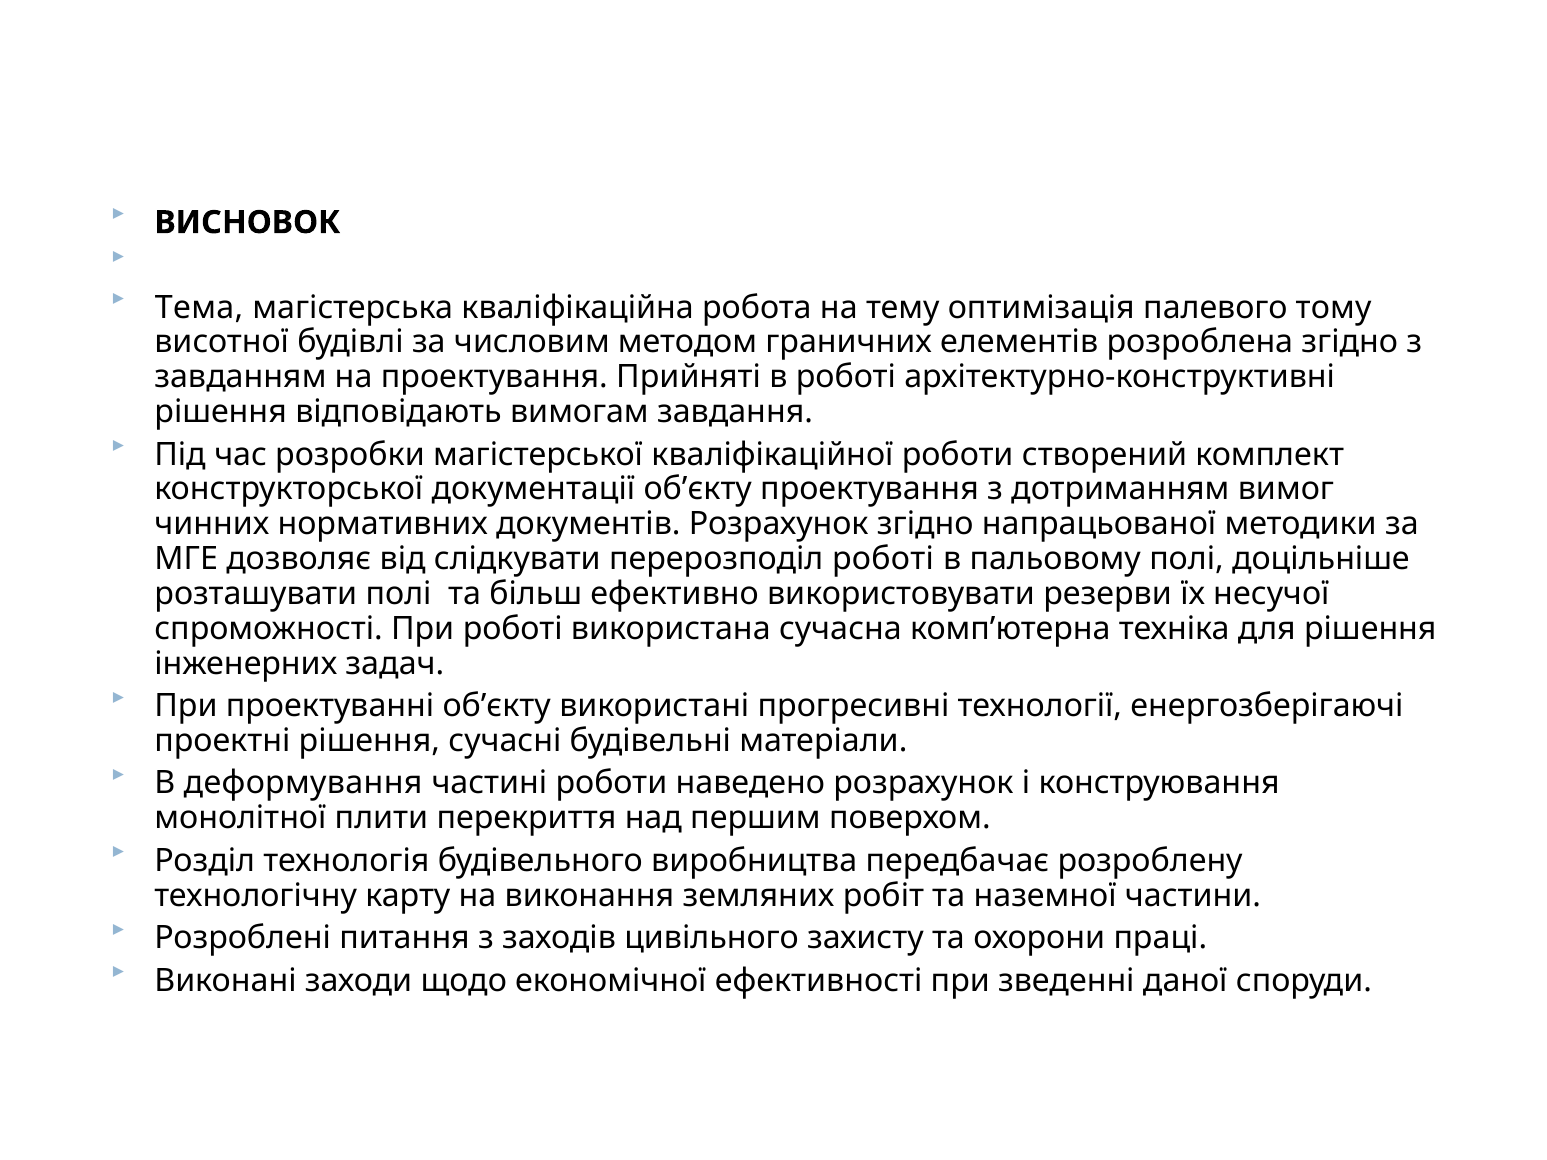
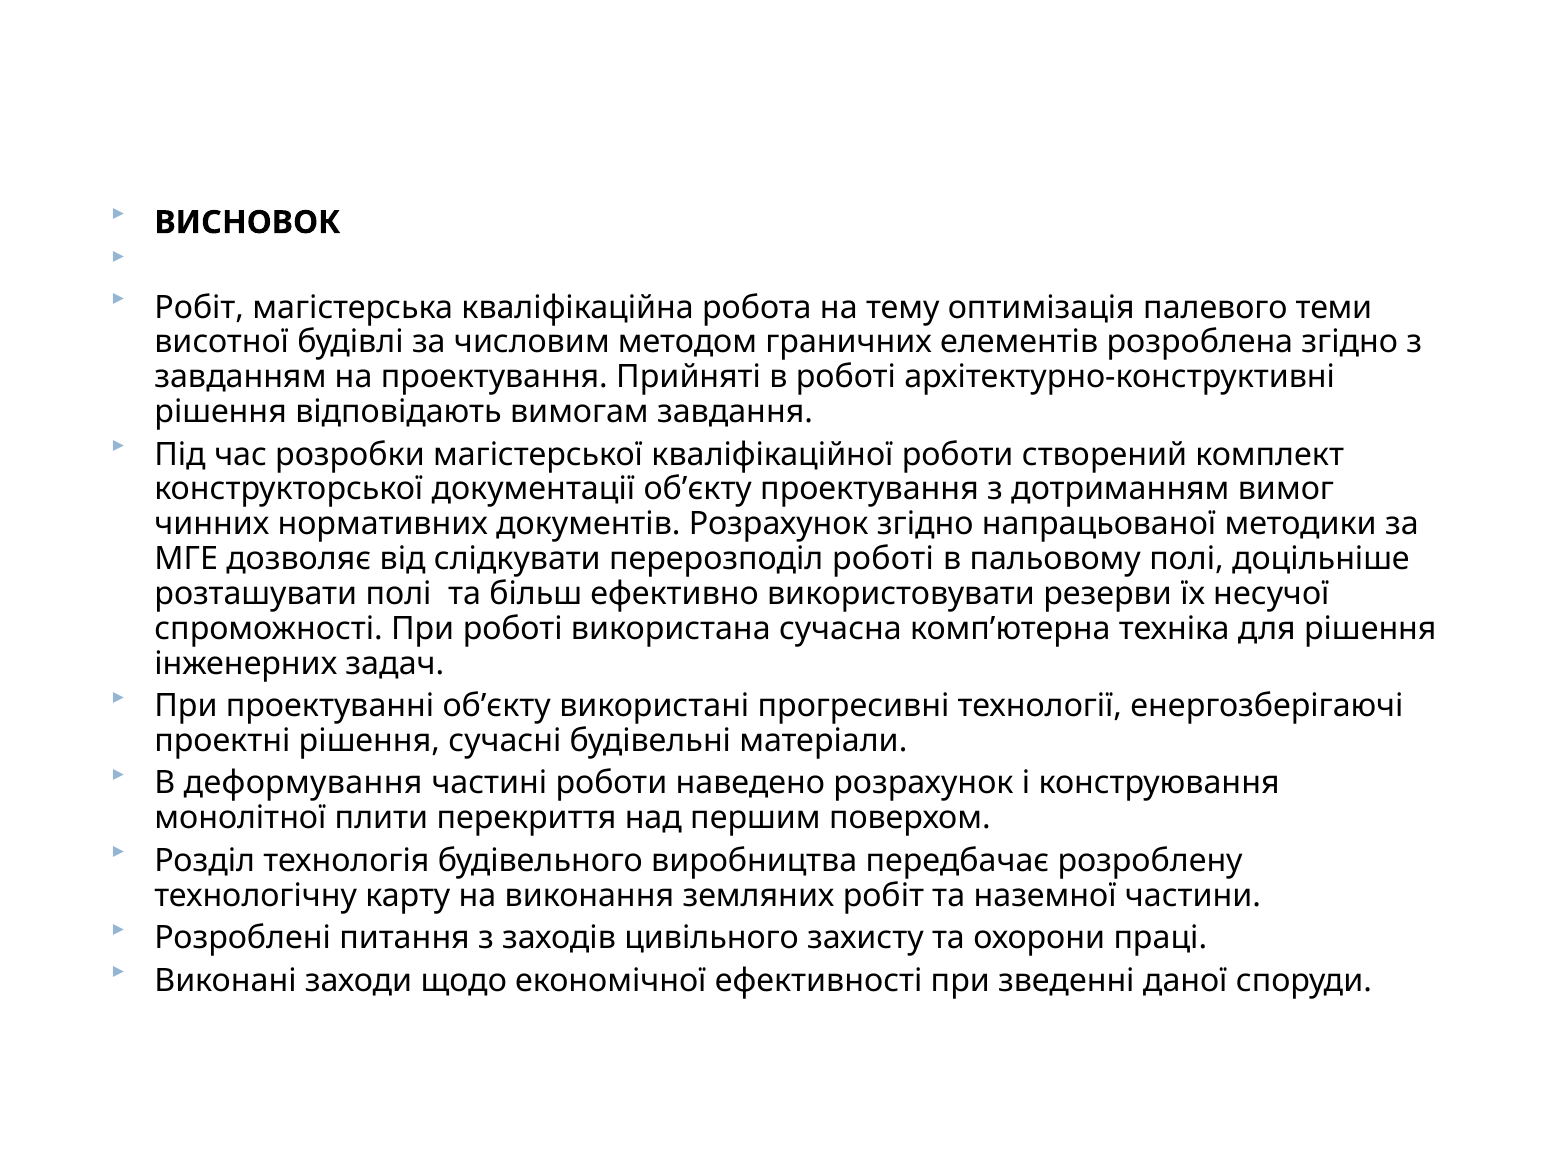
Тема at (199, 308): Тема -> Робіт
тому: тому -> теми
